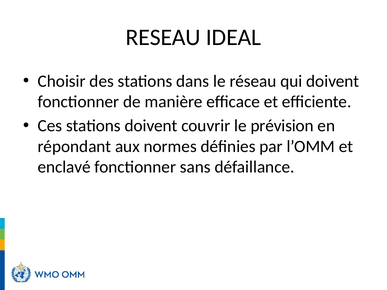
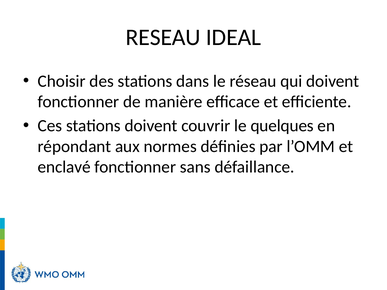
prévision: prévision -> quelques
